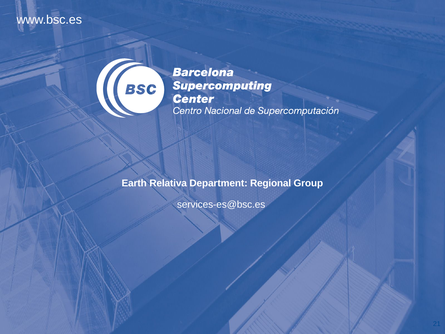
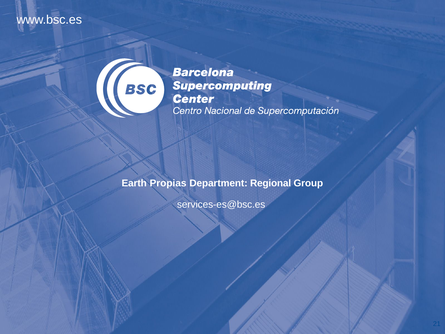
Relativa: Relativa -> Propias
